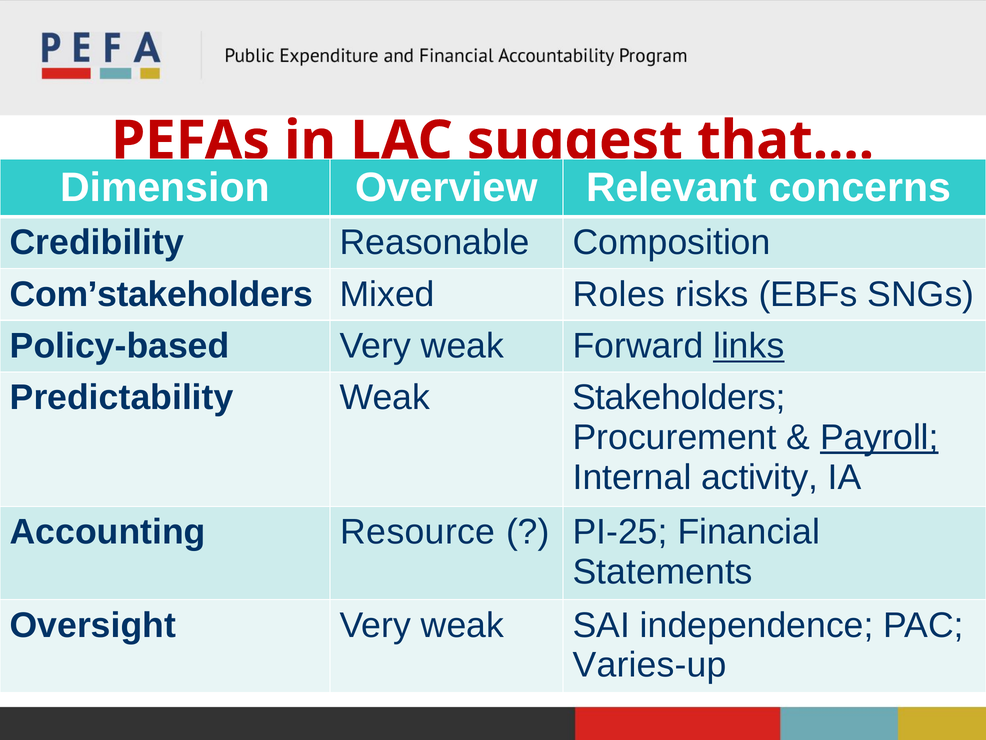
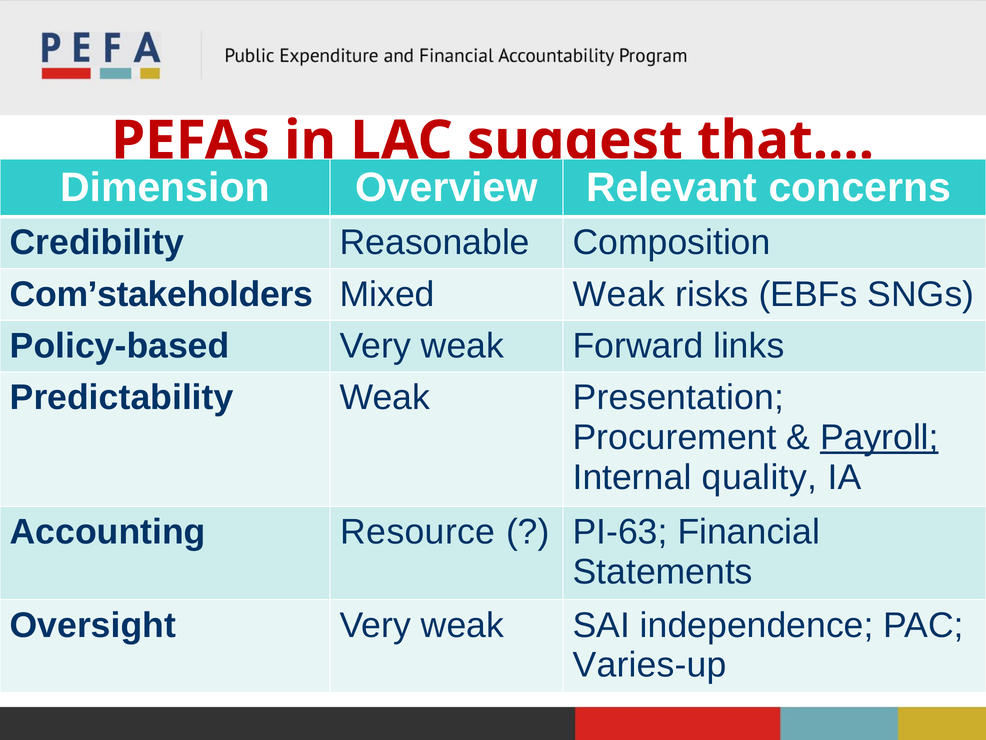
Mixed Roles: Roles -> Weak
links underline: present -> none
Stakeholders: Stakeholders -> Presentation
activity: activity -> quality
PI-25: PI-25 -> PI-63
